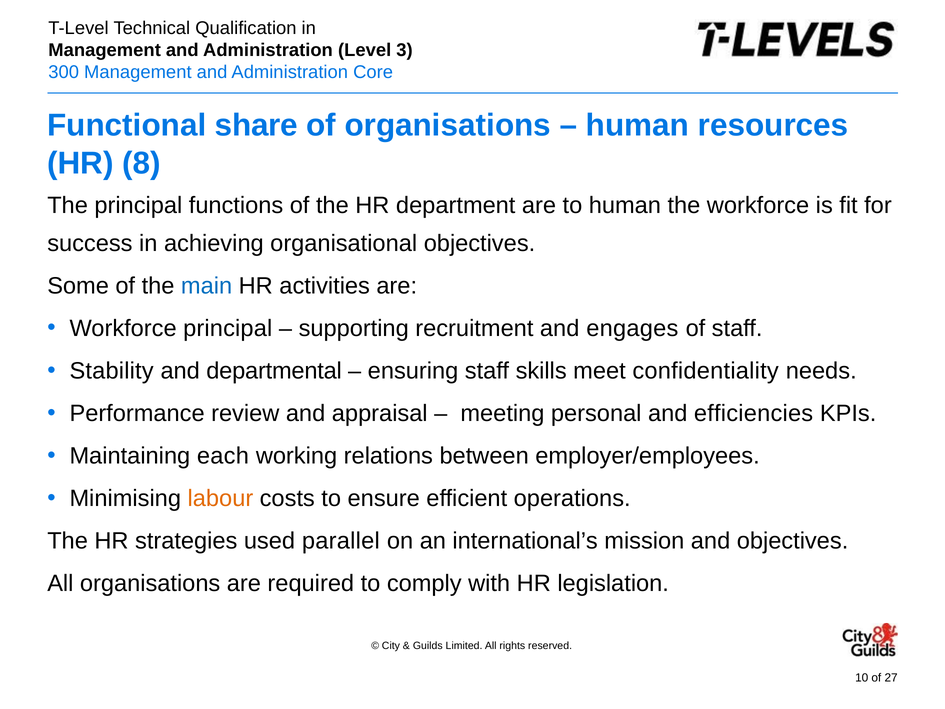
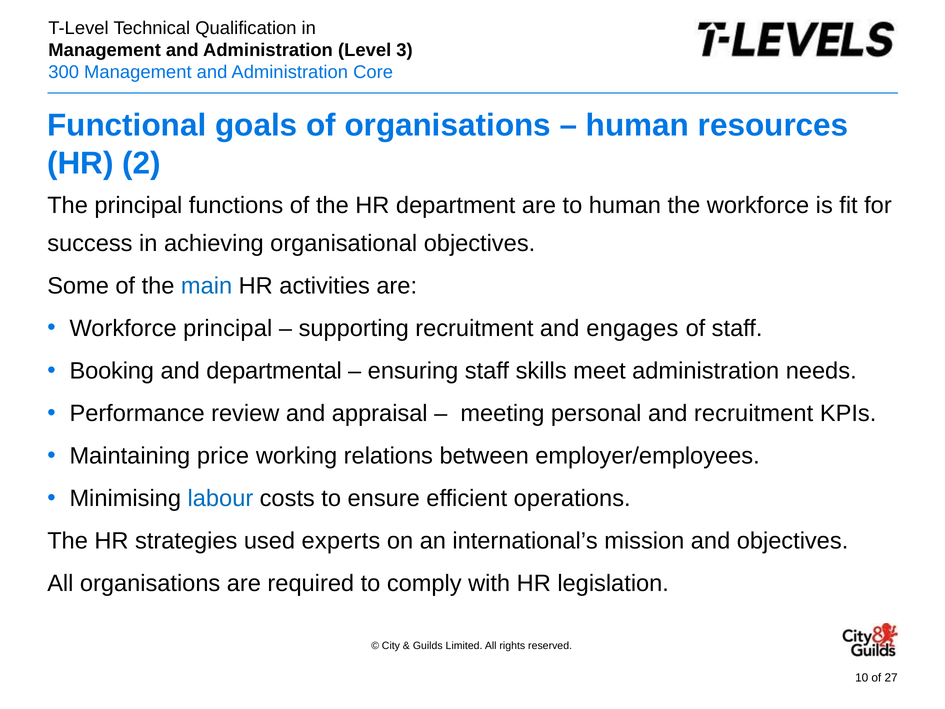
share: share -> goals
8: 8 -> 2
Stability: Stability -> Booking
meet confidentiality: confidentiality -> administration
and efficiencies: efficiencies -> recruitment
each: each -> price
labour colour: orange -> blue
parallel: parallel -> experts
